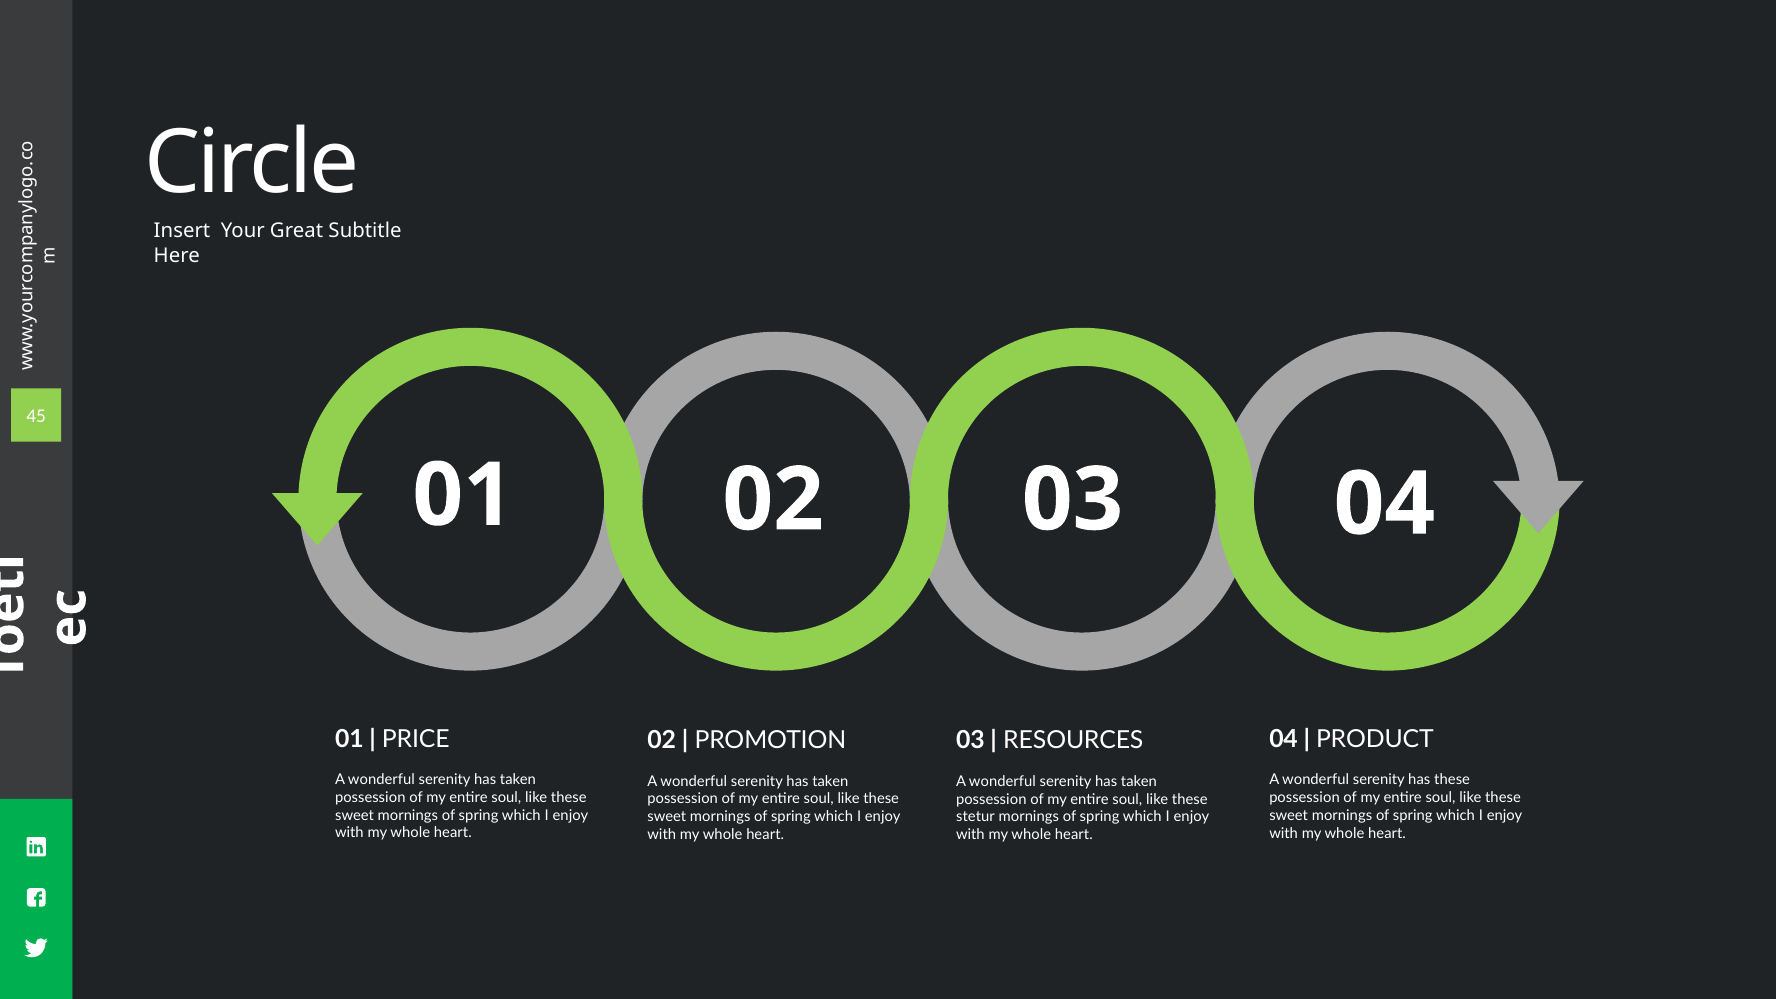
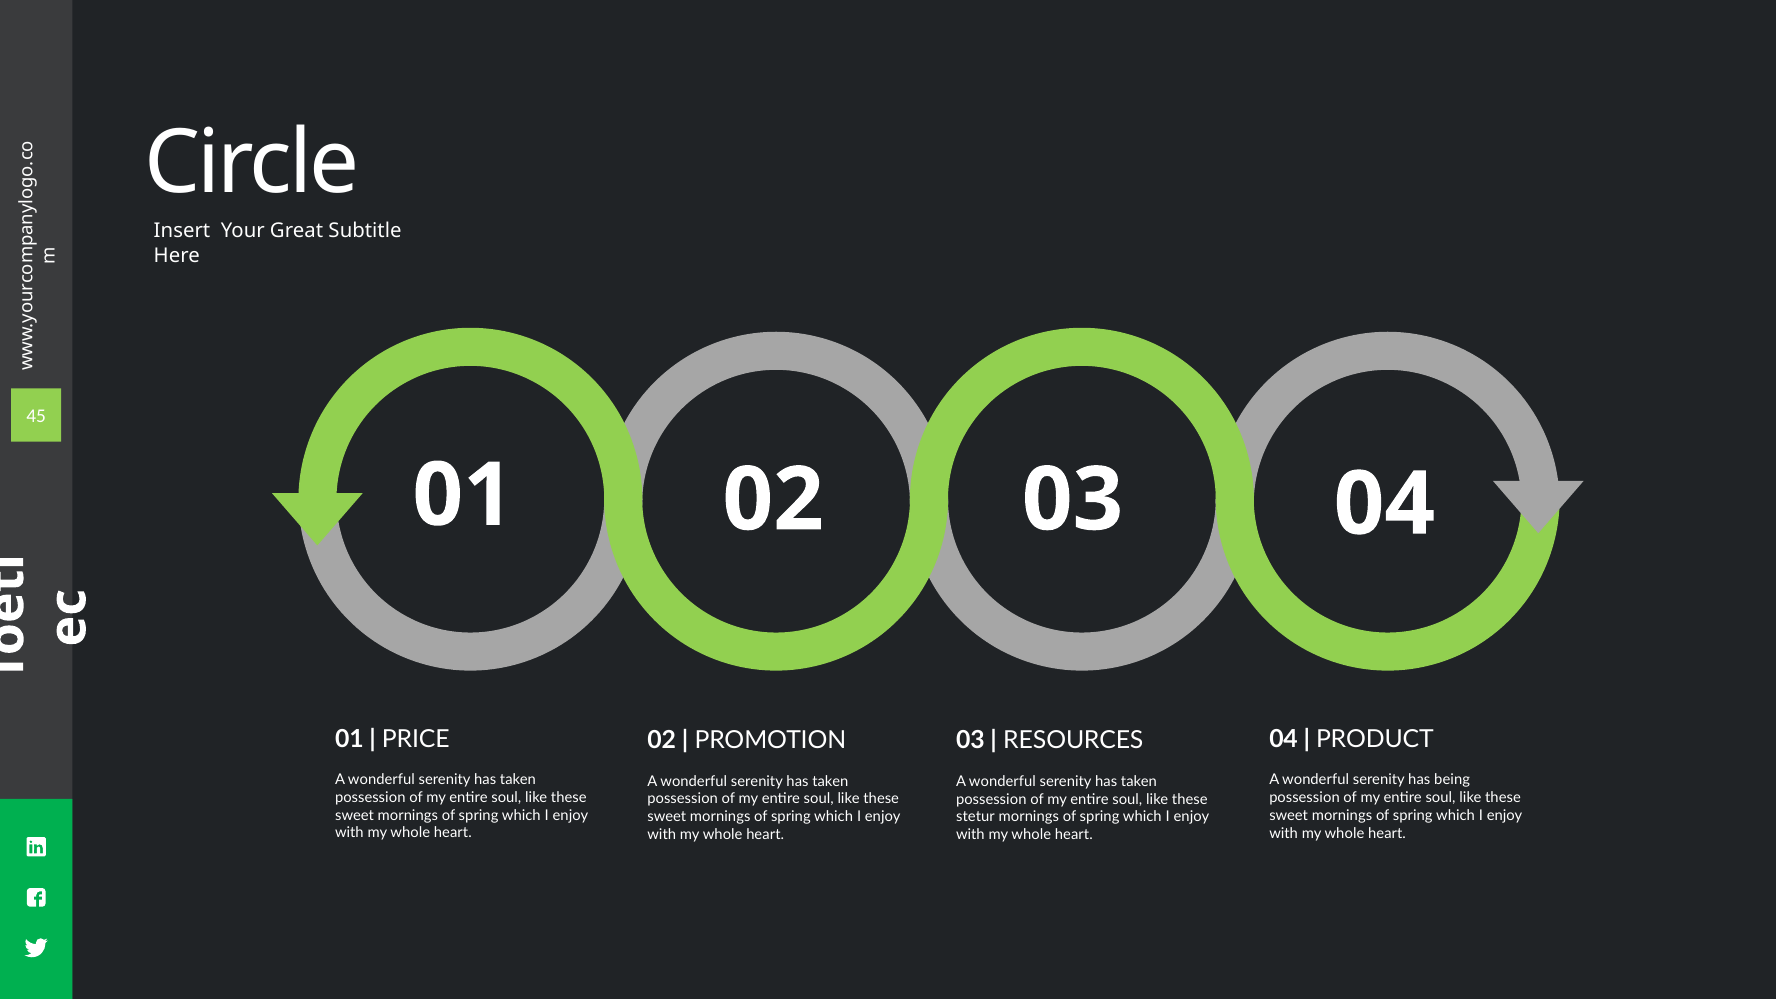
has these: these -> being
